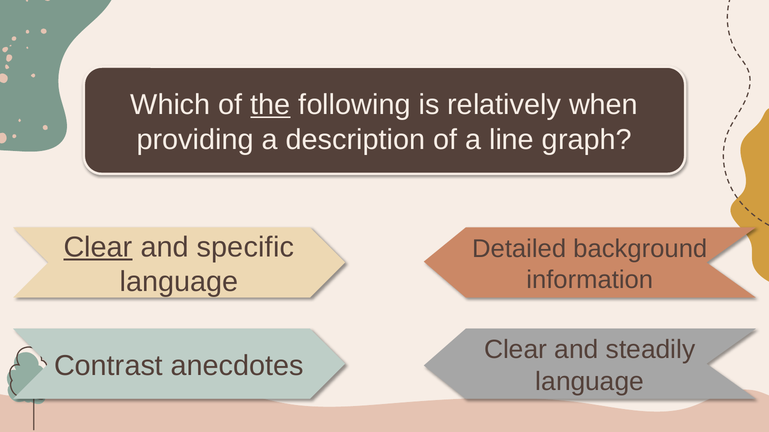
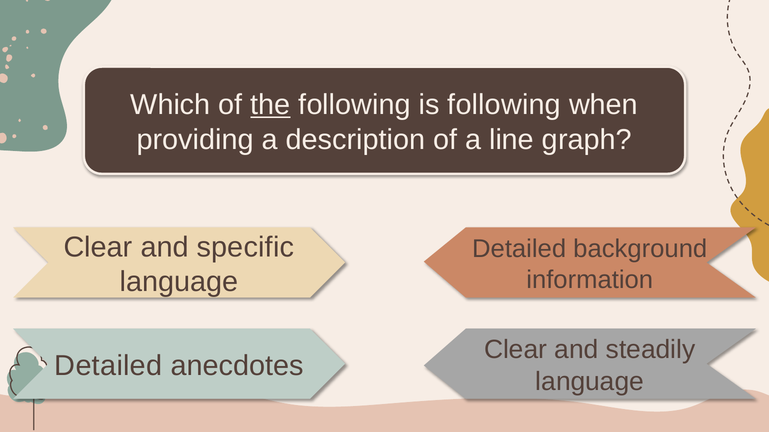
is relatively: relatively -> following
Clear at (98, 248) underline: present -> none
Contrast at (109, 366): Contrast -> Detailed
